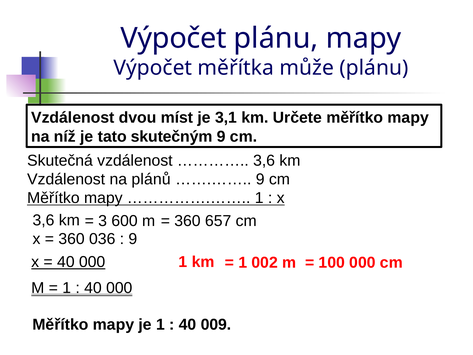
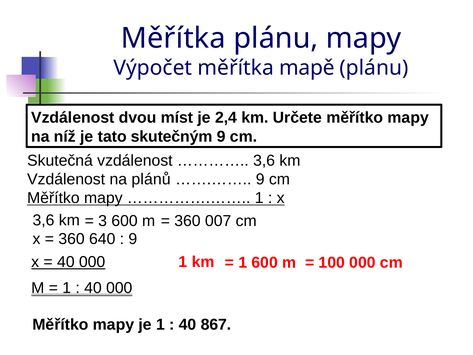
Výpočet at (173, 38): Výpočet -> Měřítka
může: může -> mapě
3,1: 3,1 -> 2,4
657: 657 -> 007
036: 036 -> 640
1 002: 002 -> 600
009: 009 -> 867
